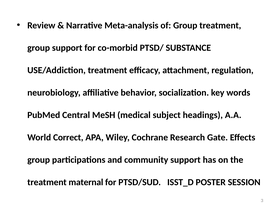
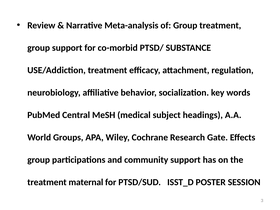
Correct: Correct -> Groups
